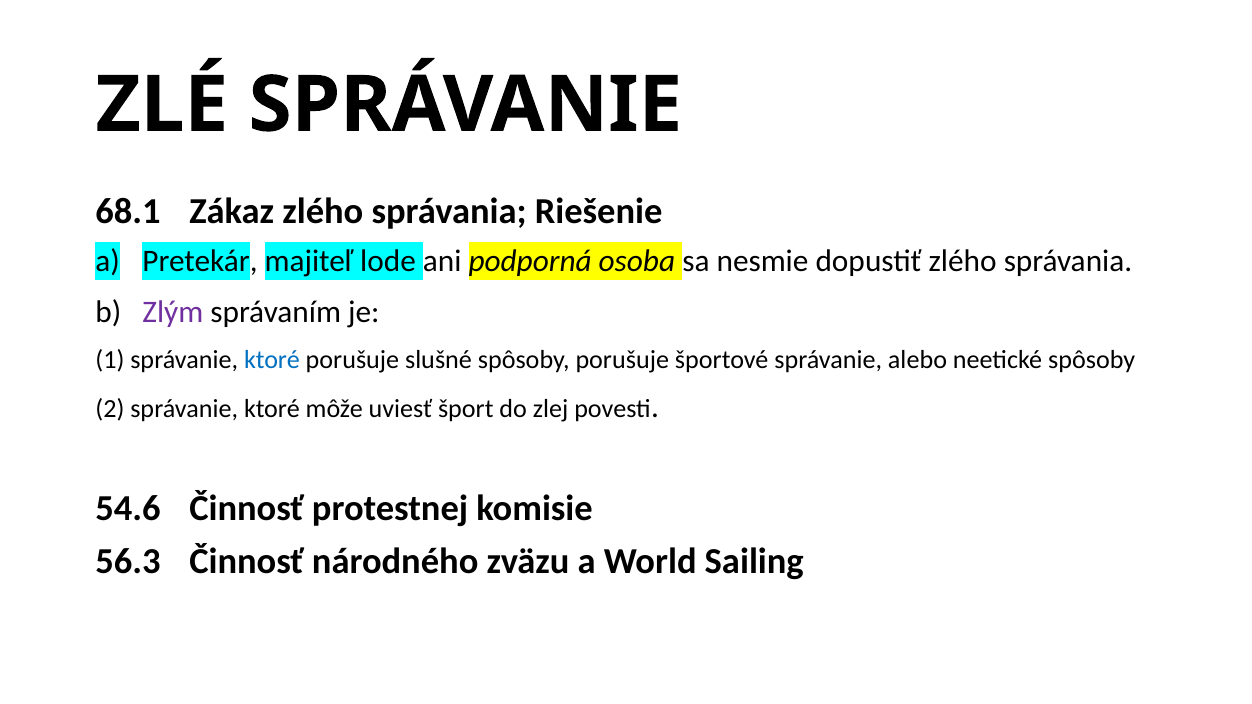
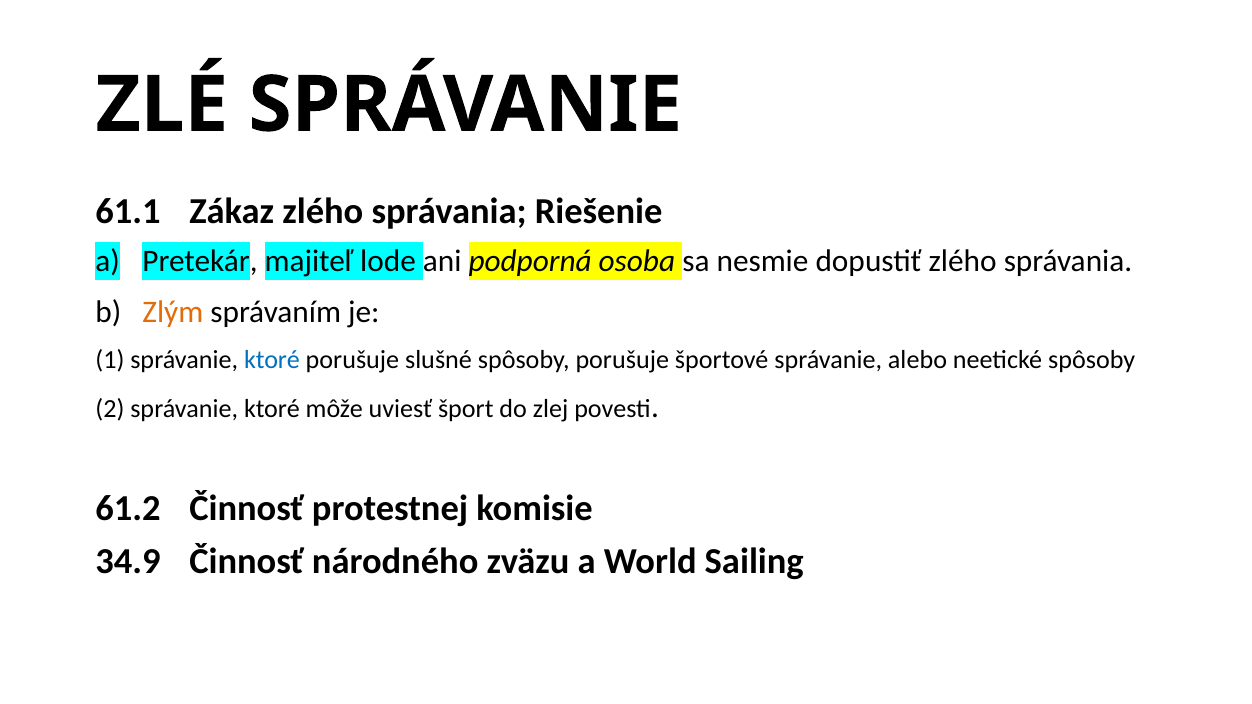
68.1: 68.1 -> 61.1
Zlým colour: purple -> orange
54.6: 54.6 -> 61.2
56.3: 56.3 -> 34.9
